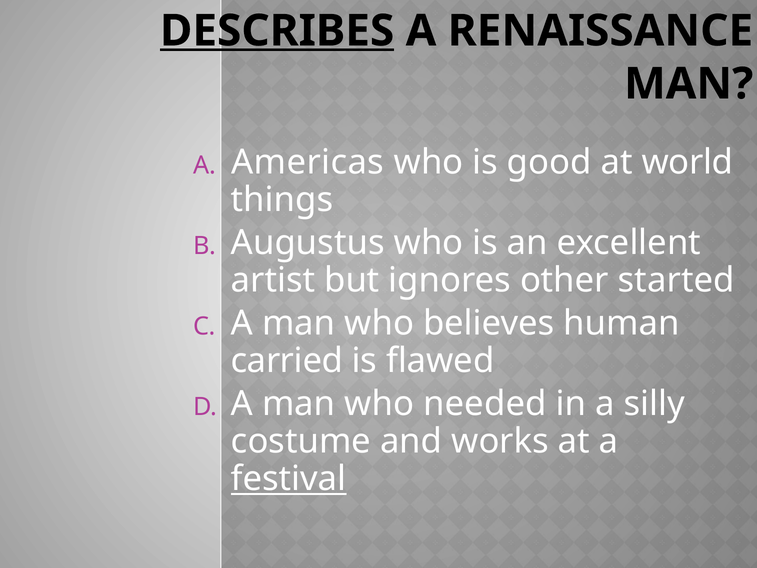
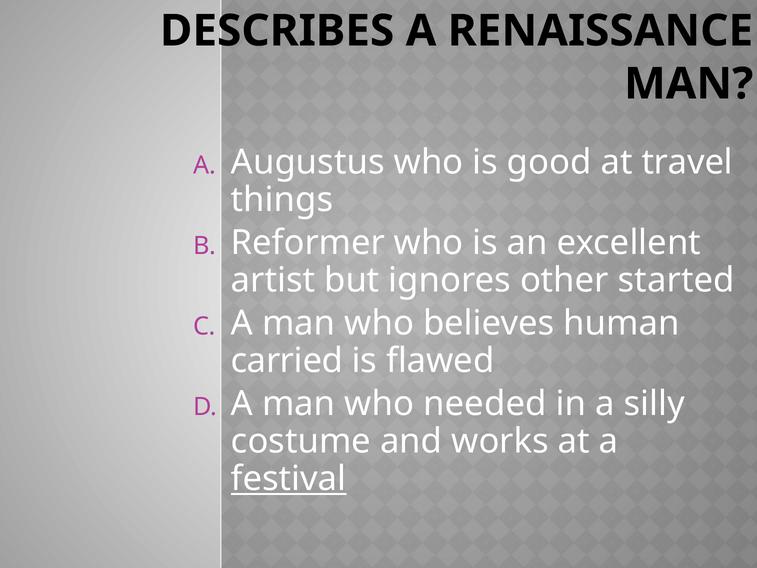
DESCRIBES underline: present -> none
Americas: Americas -> Augustus
world: world -> travel
Augustus: Augustus -> Reformer
